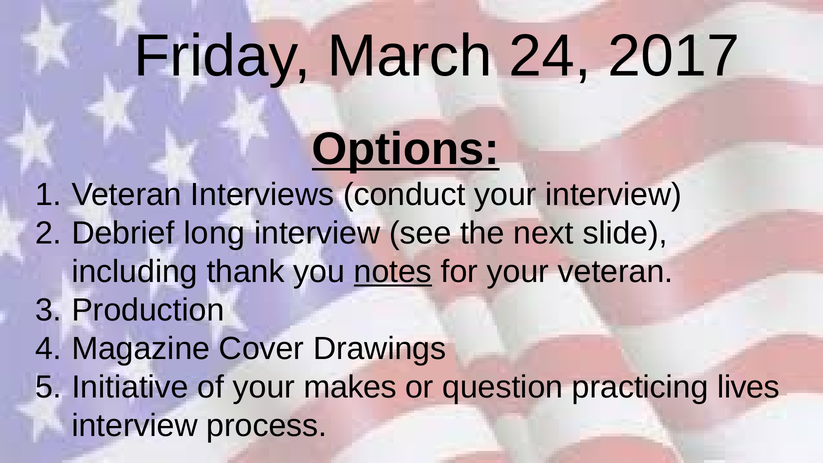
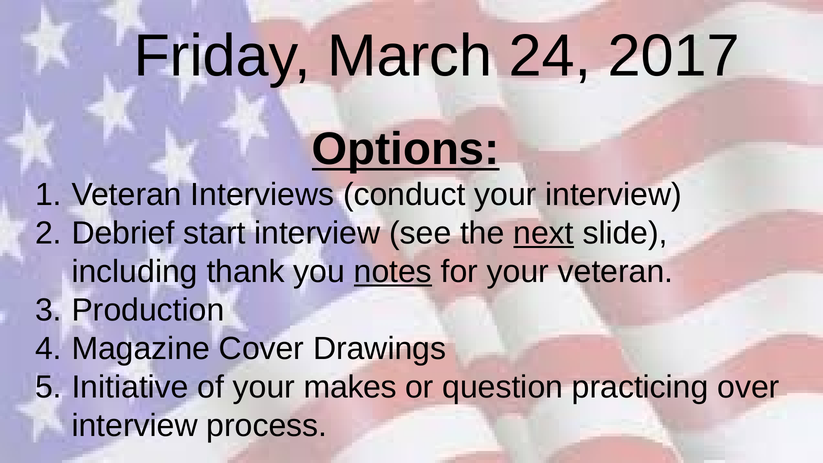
long: long -> start
next underline: none -> present
lives: lives -> over
